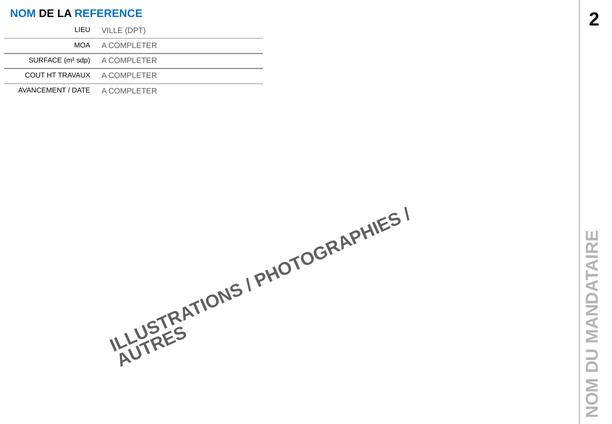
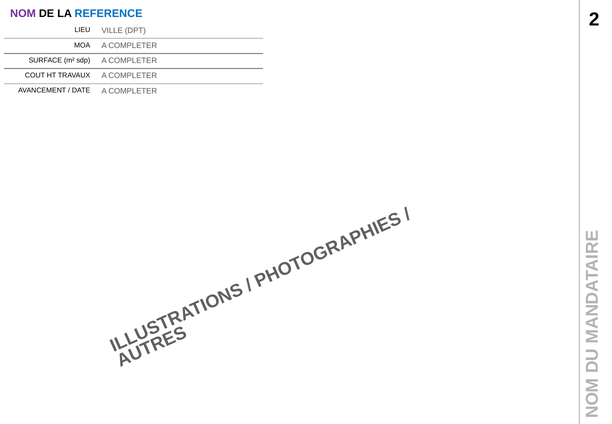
NOM colour: blue -> purple
